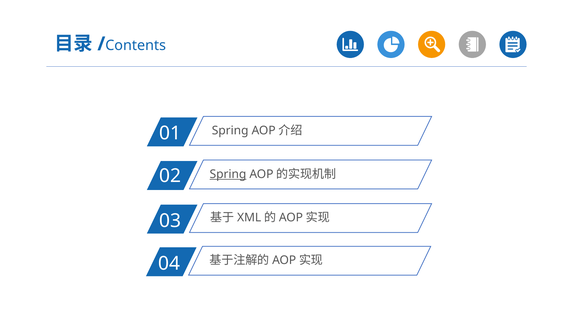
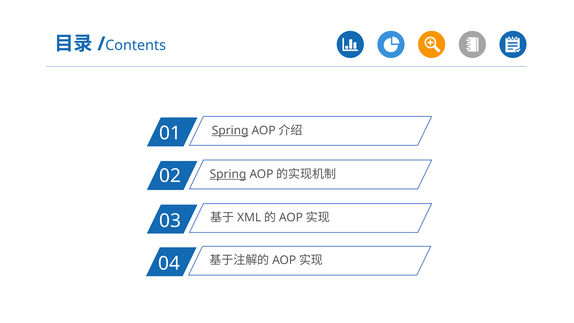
Spring at (230, 130) underline: none -> present
